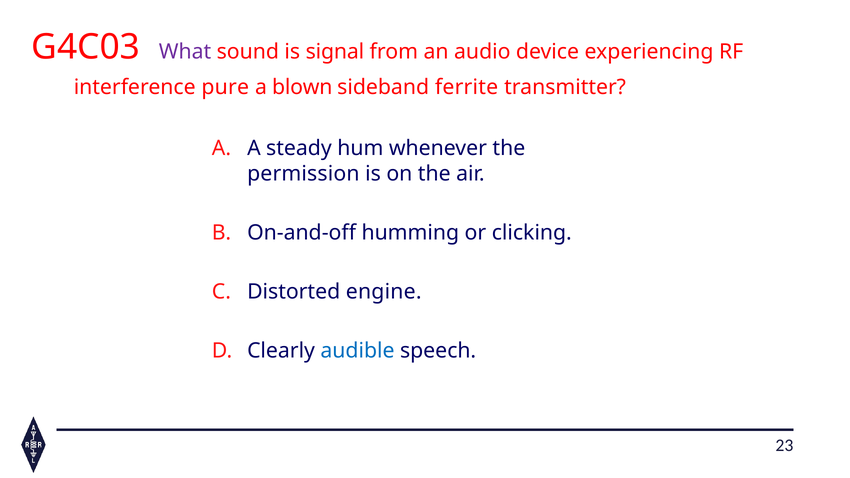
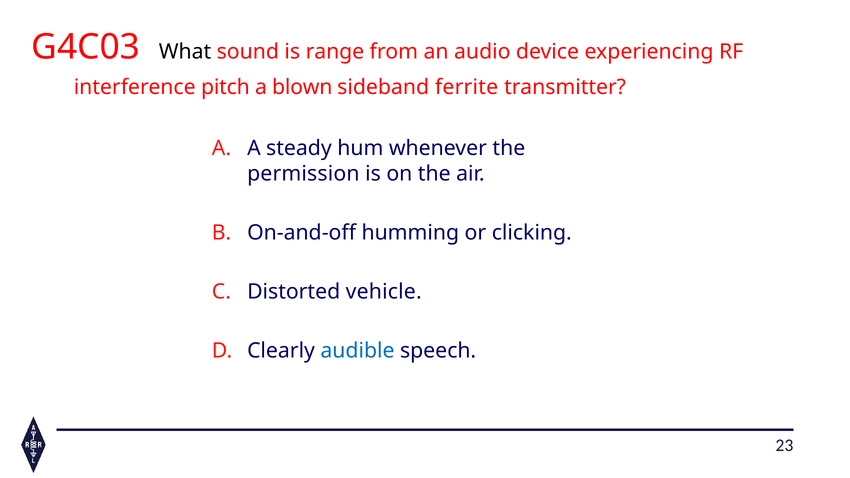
What colour: purple -> black
signal: signal -> range
pure: pure -> pitch
engine: engine -> vehicle
